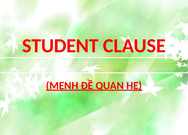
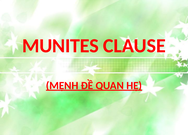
STUDENT: STUDENT -> MUNITES
